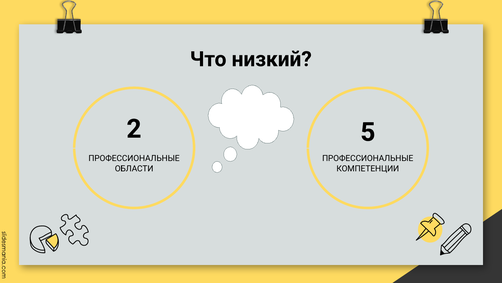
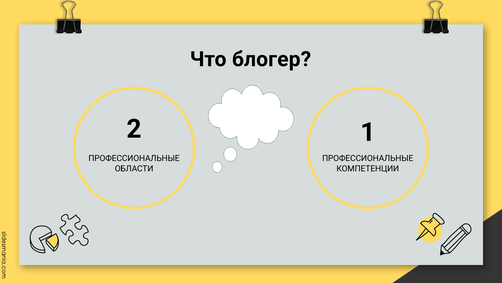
низкий: низкий -> блогер
5: 5 -> 1
